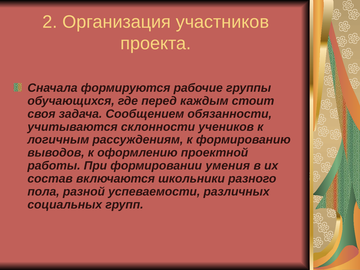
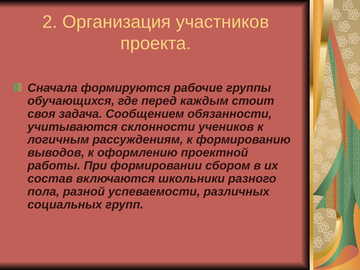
умения: умения -> сбором
